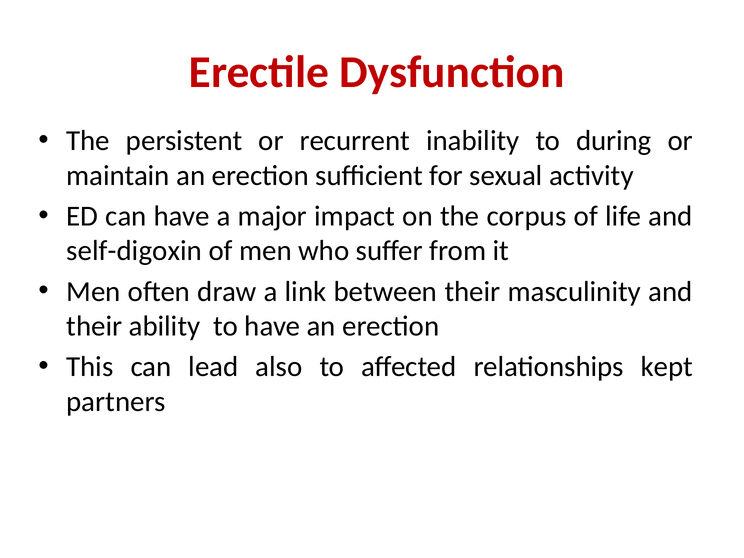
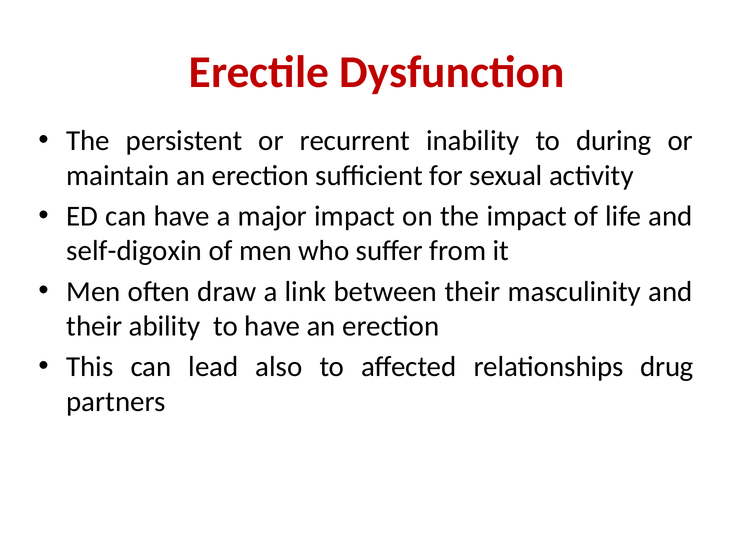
the corpus: corpus -> impact
kept: kept -> drug
